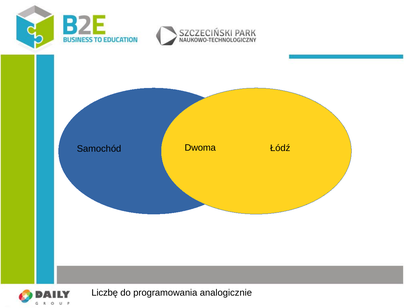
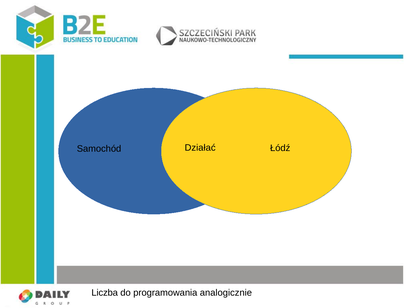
Dwoma: Dwoma -> Działać
Liczbę: Liczbę -> Liczba
